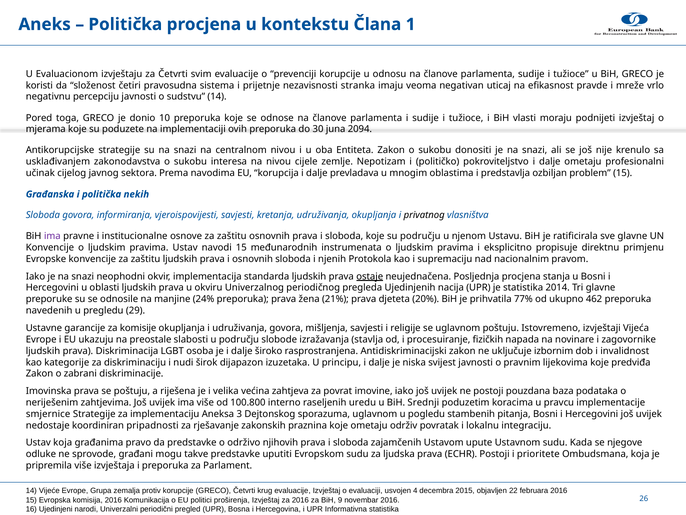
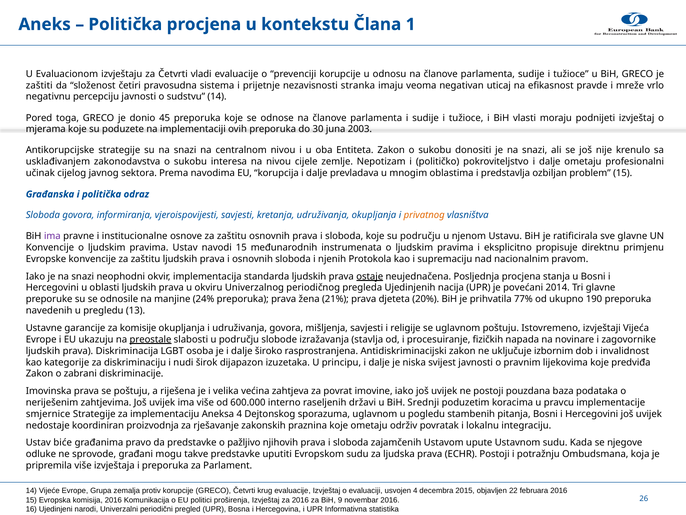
svim: svim -> vladi
koristi: koristi -> zaštiti
10: 10 -> 45
2094: 2094 -> 2003
nekih: nekih -> odraz
privatnog colour: black -> orange
je statistika: statistika -> povećani
462: 462 -> 190
29: 29 -> 13
preostale underline: none -> present
100.800: 100.800 -> 600.000
uredu: uredu -> državi
Aneksa 3: 3 -> 4
pripadnosti: pripadnosti -> proizvodnja
Ustav koja: koja -> biće
održivo: održivo -> pažljivo
prioritete: prioritete -> potražnju
